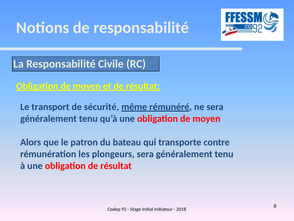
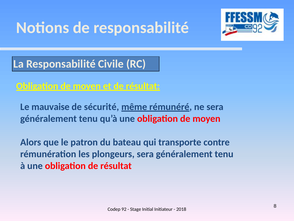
transport: transport -> mauvaise
